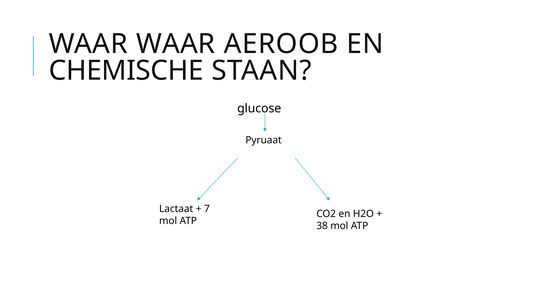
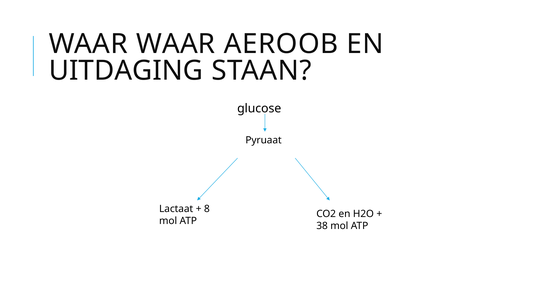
CHEMISCHE: CHEMISCHE -> UITDAGING
7: 7 -> 8
